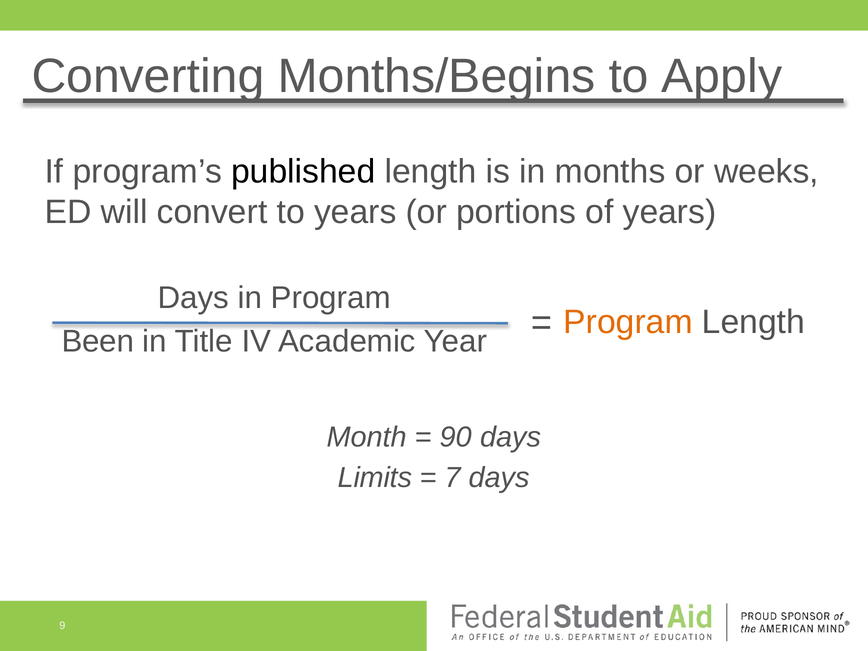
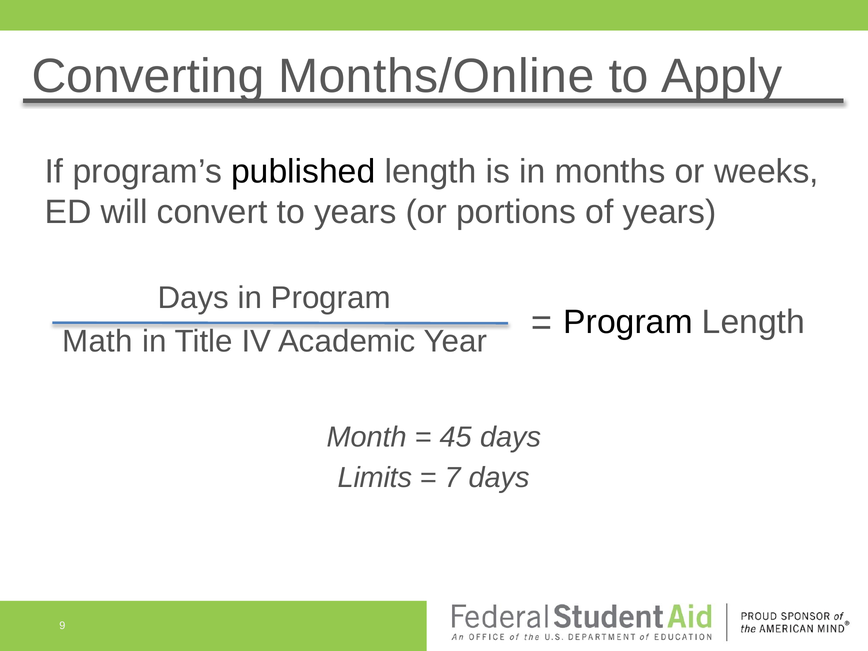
Months/Begins: Months/Begins -> Months/Online
Program at (628, 322) colour: orange -> black
Been: Been -> Math
90: 90 -> 45
